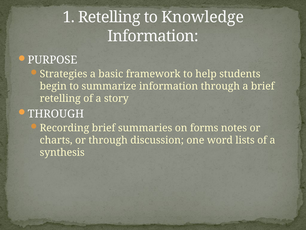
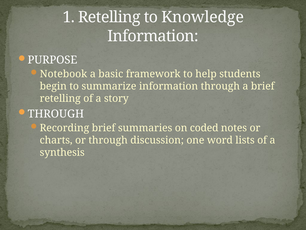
Strategies: Strategies -> Notebook
forms: forms -> coded
